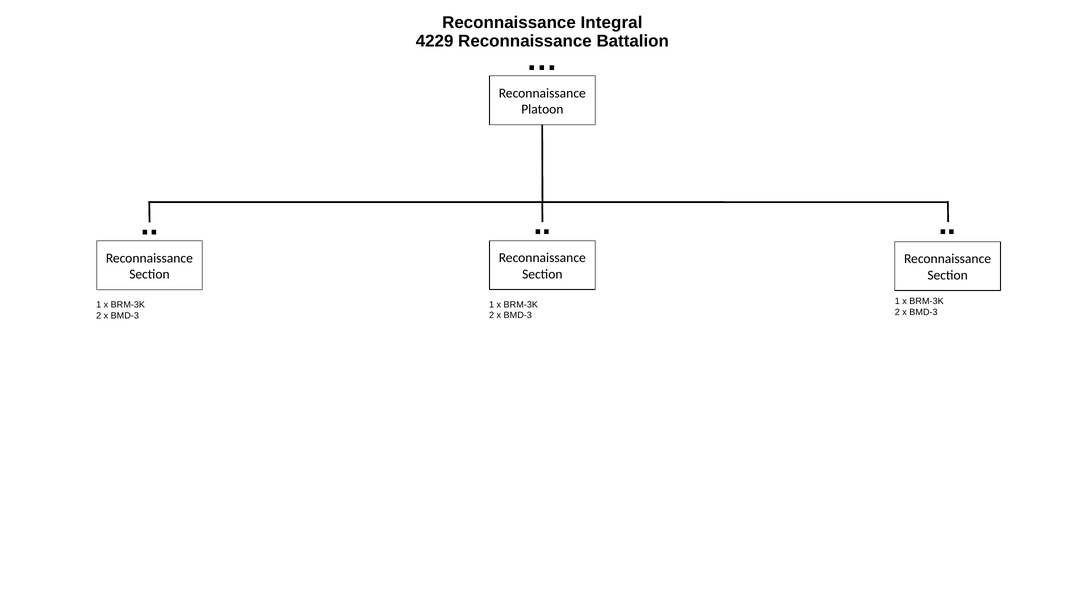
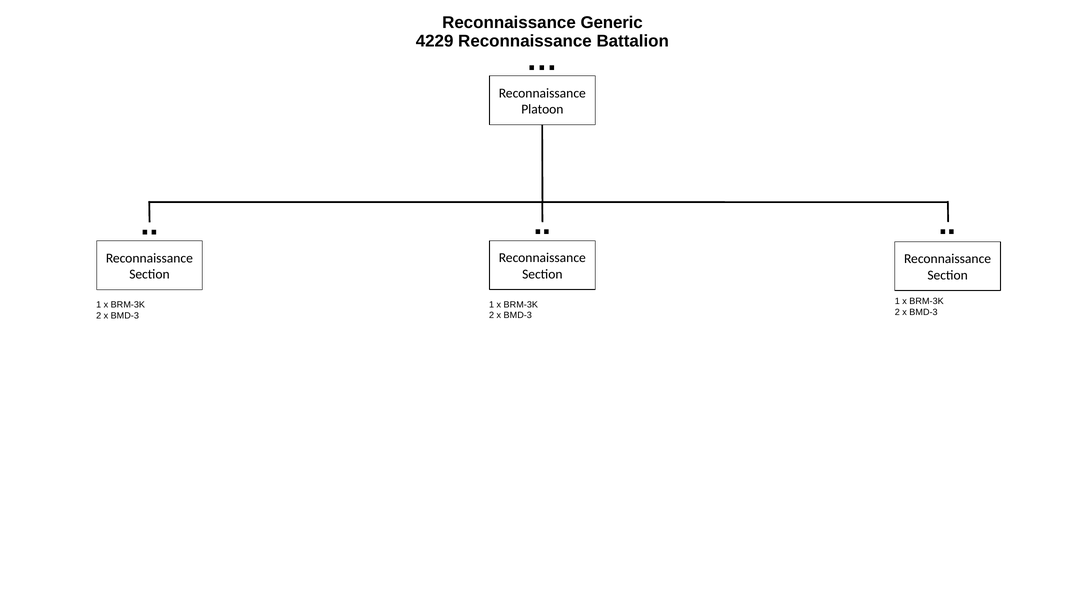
Integral: Integral -> Generic
